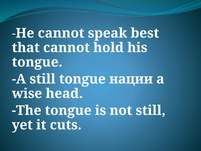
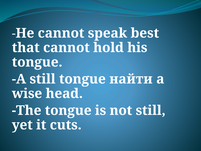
нации: нации -> найти
